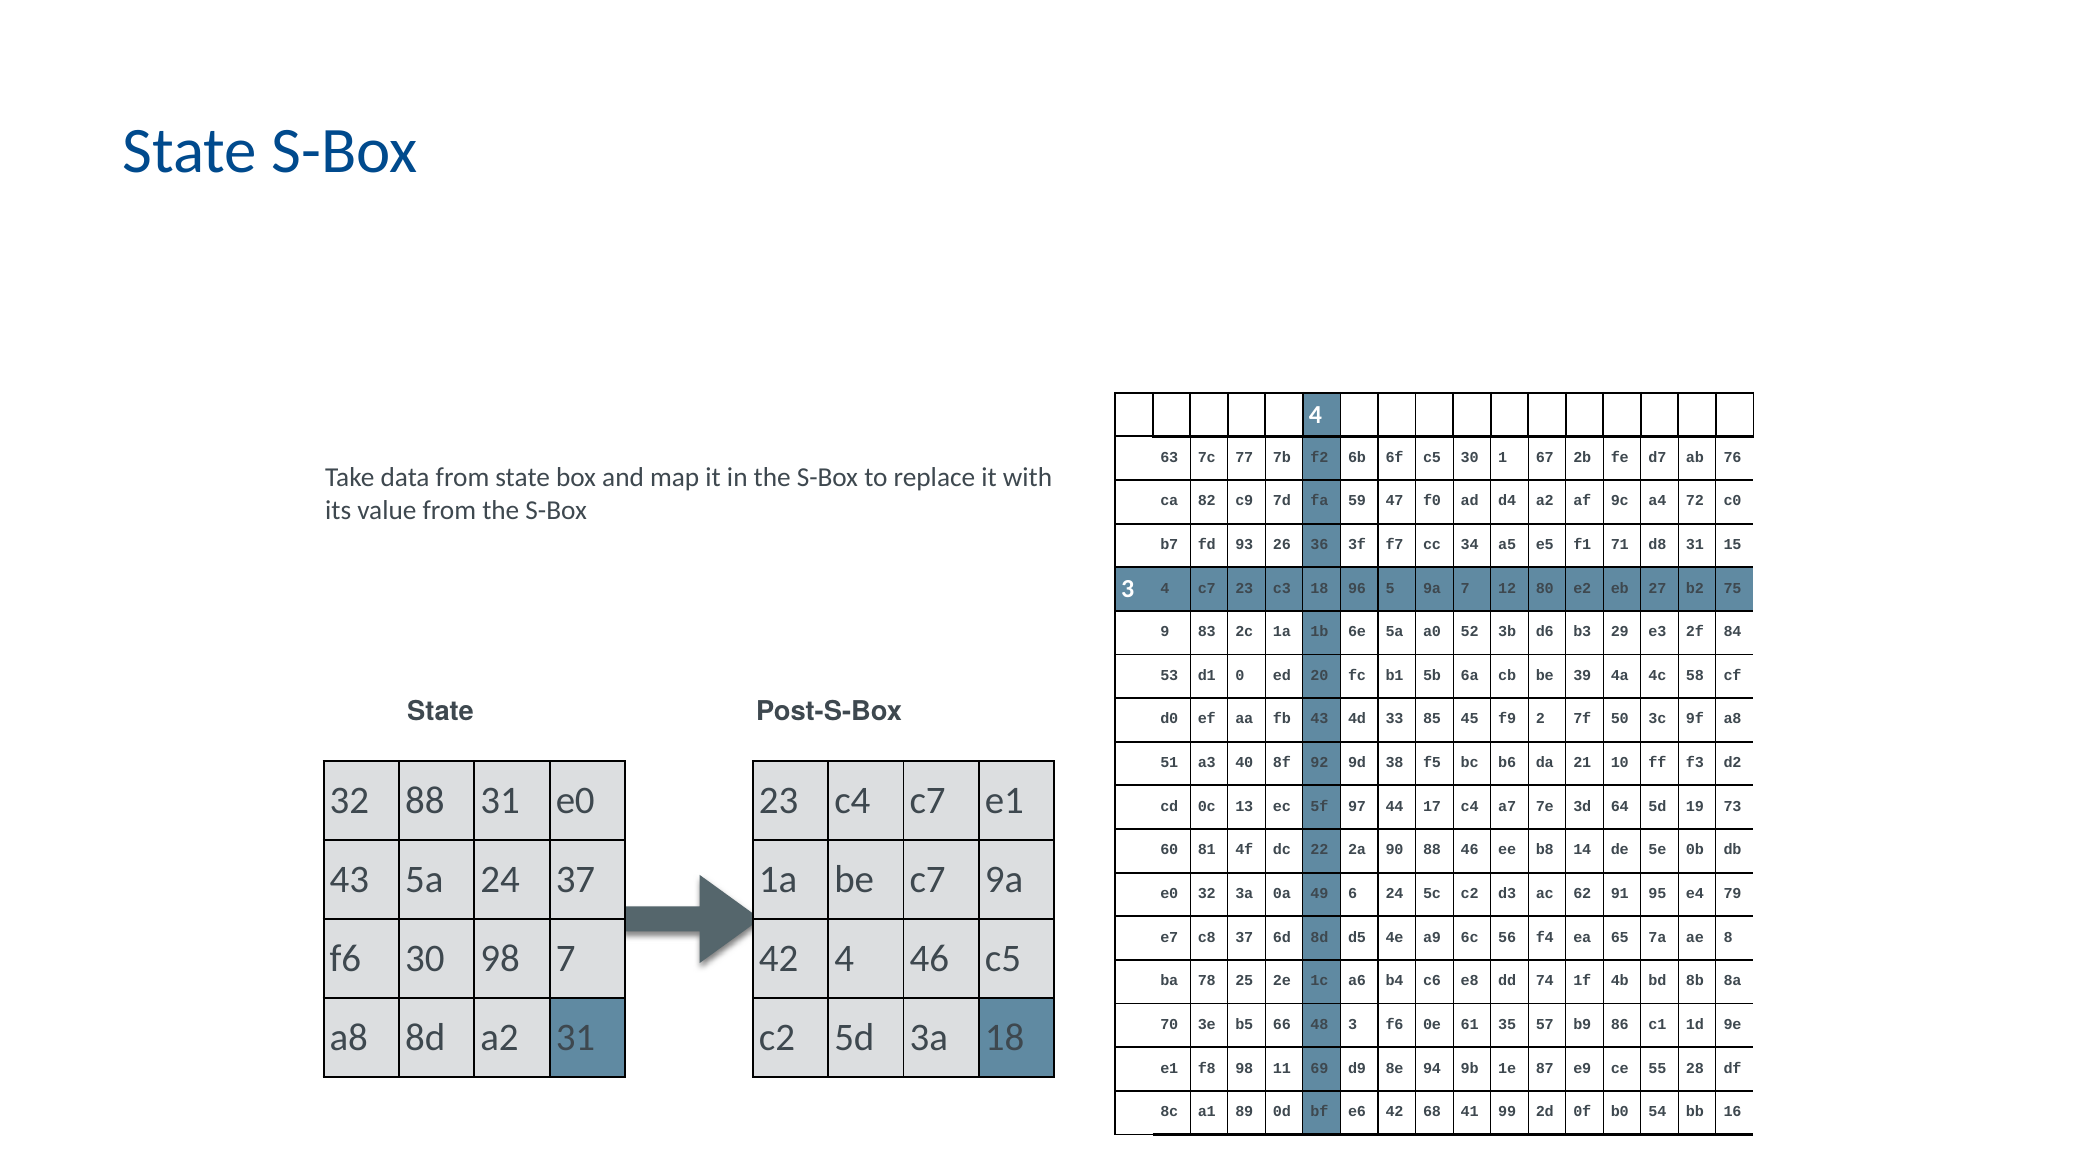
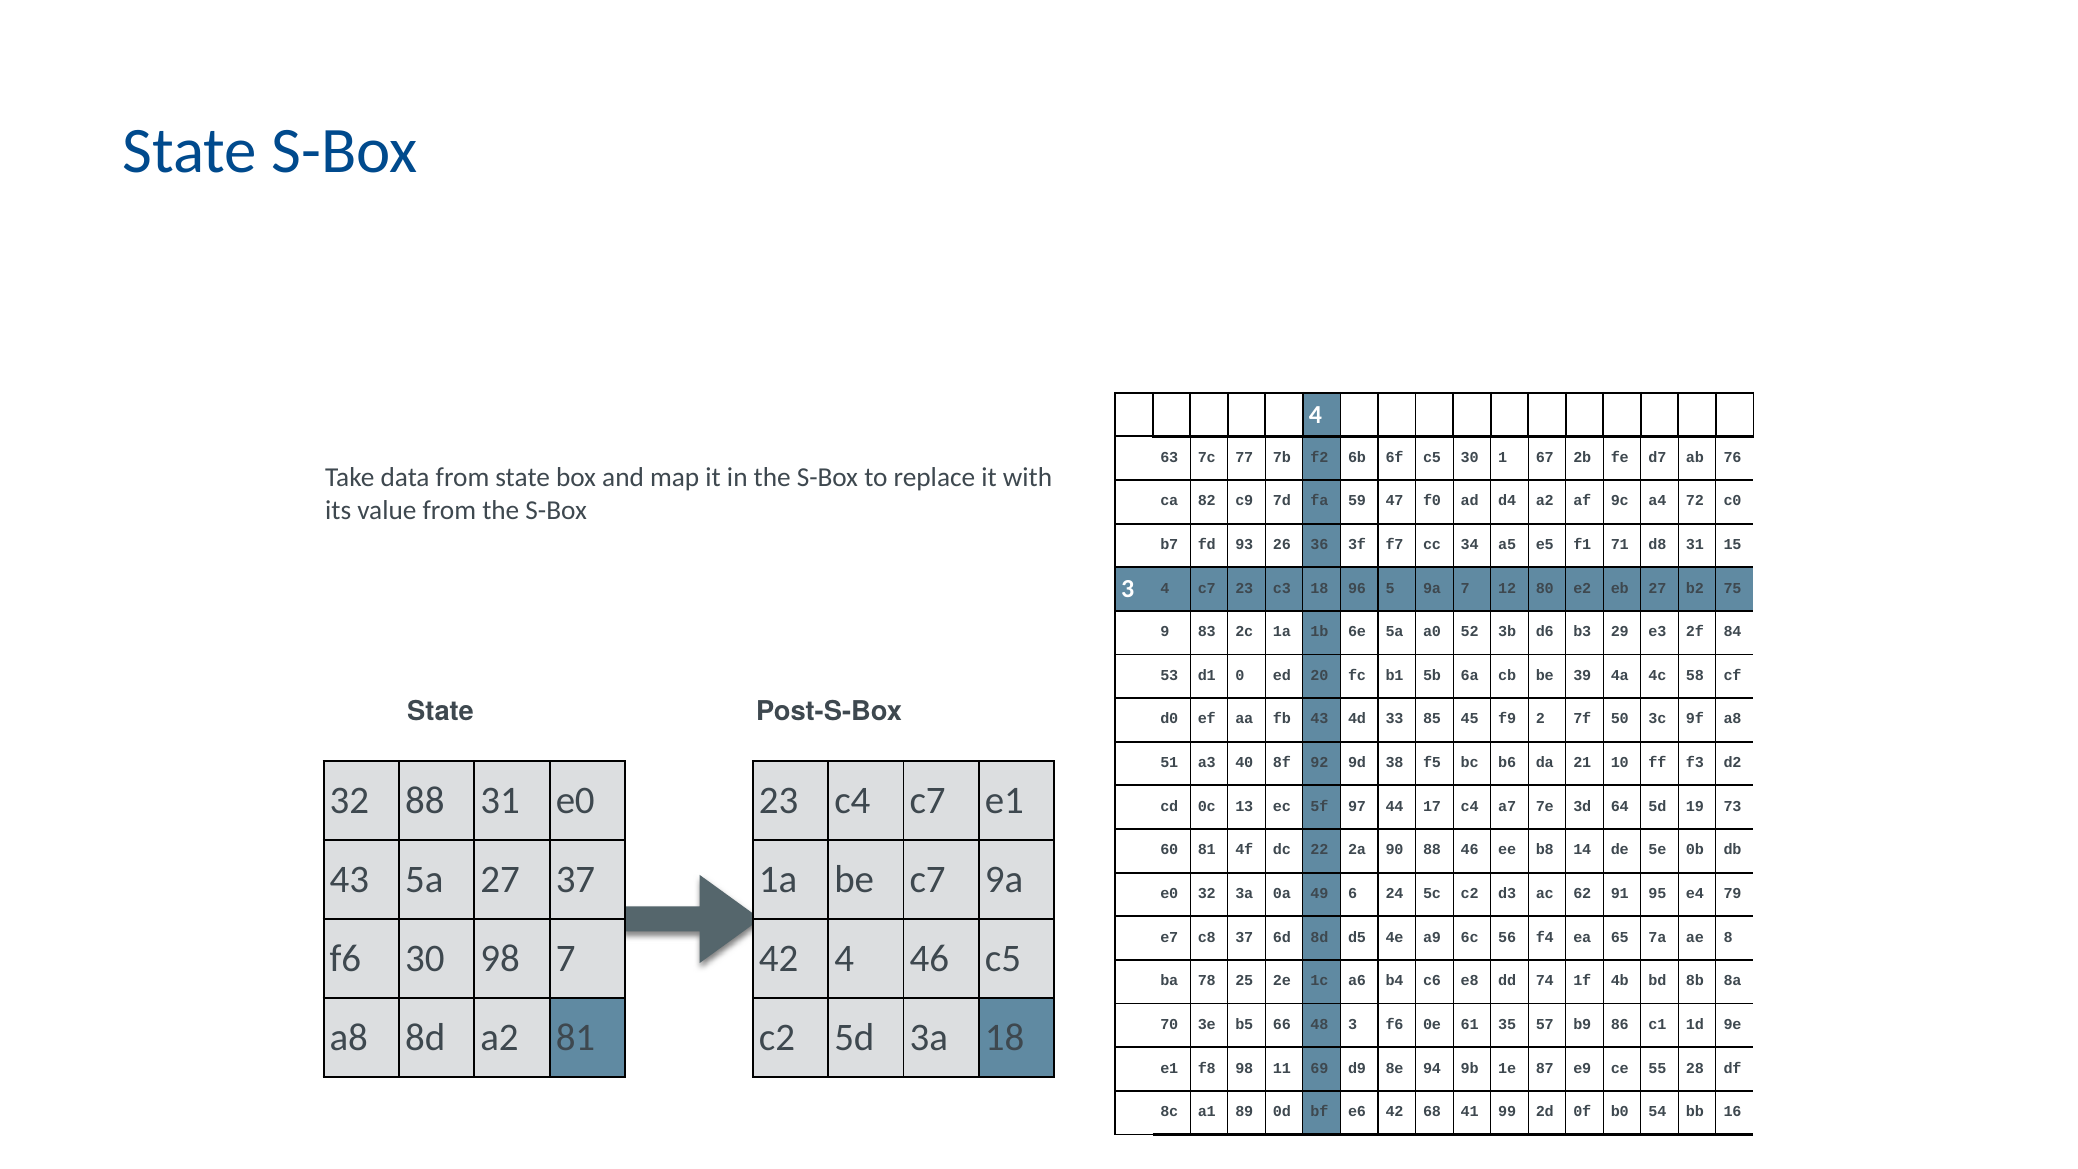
5a 24: 24 -> 27
a2 31: 31 -> 81
